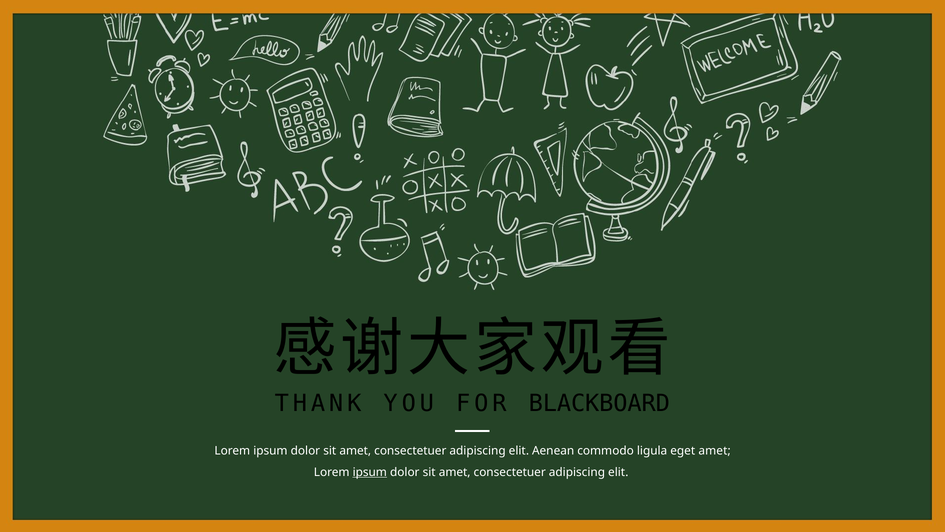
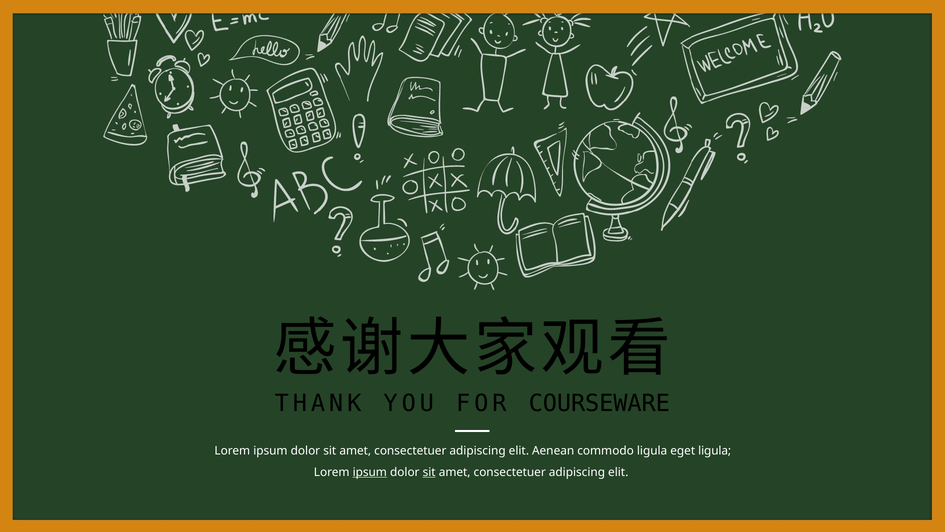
BLACKBOARD: BLACKBOARD -> COURSEWARE
eget amet: amet -> ligula
sit at (429, 472) underline: none -> present
